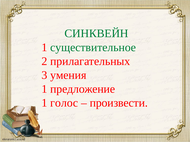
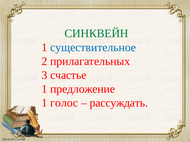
существительное colour: green -> blue
умения: умения -> счастье
произвести: произвести -> рассуждать
